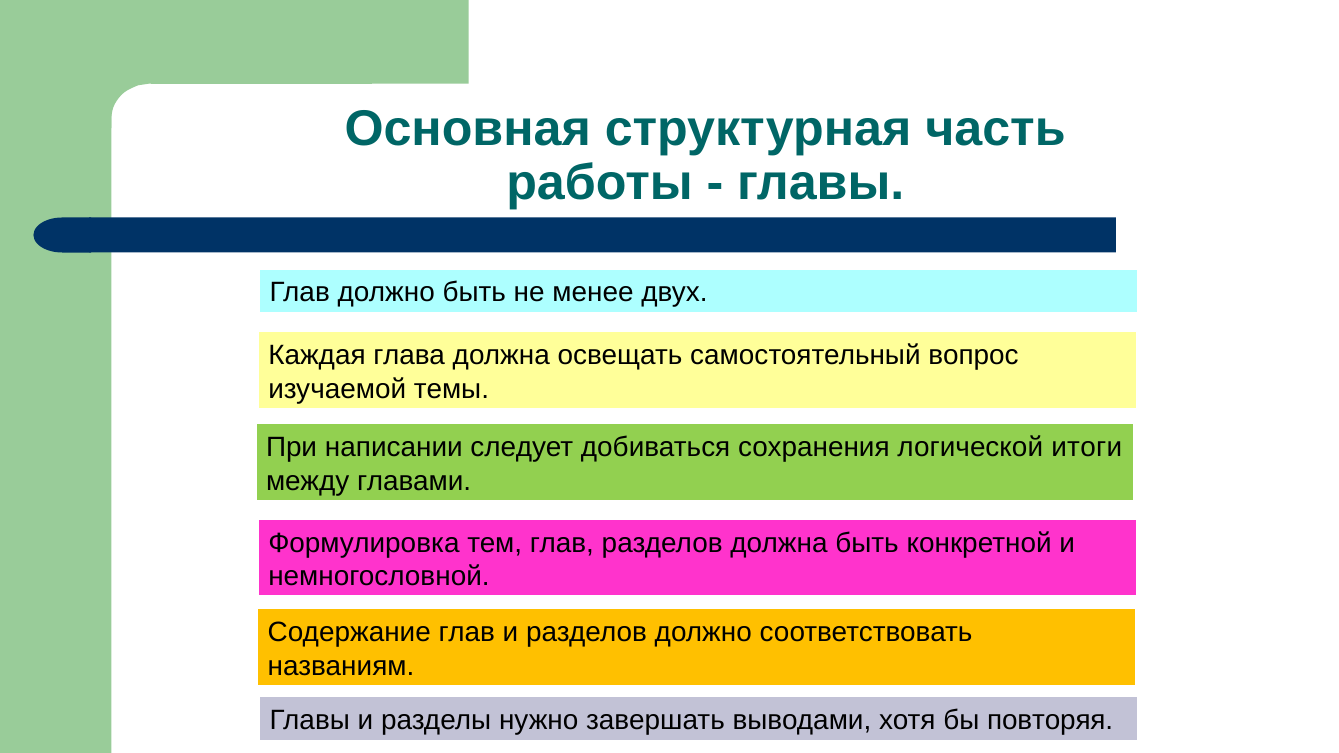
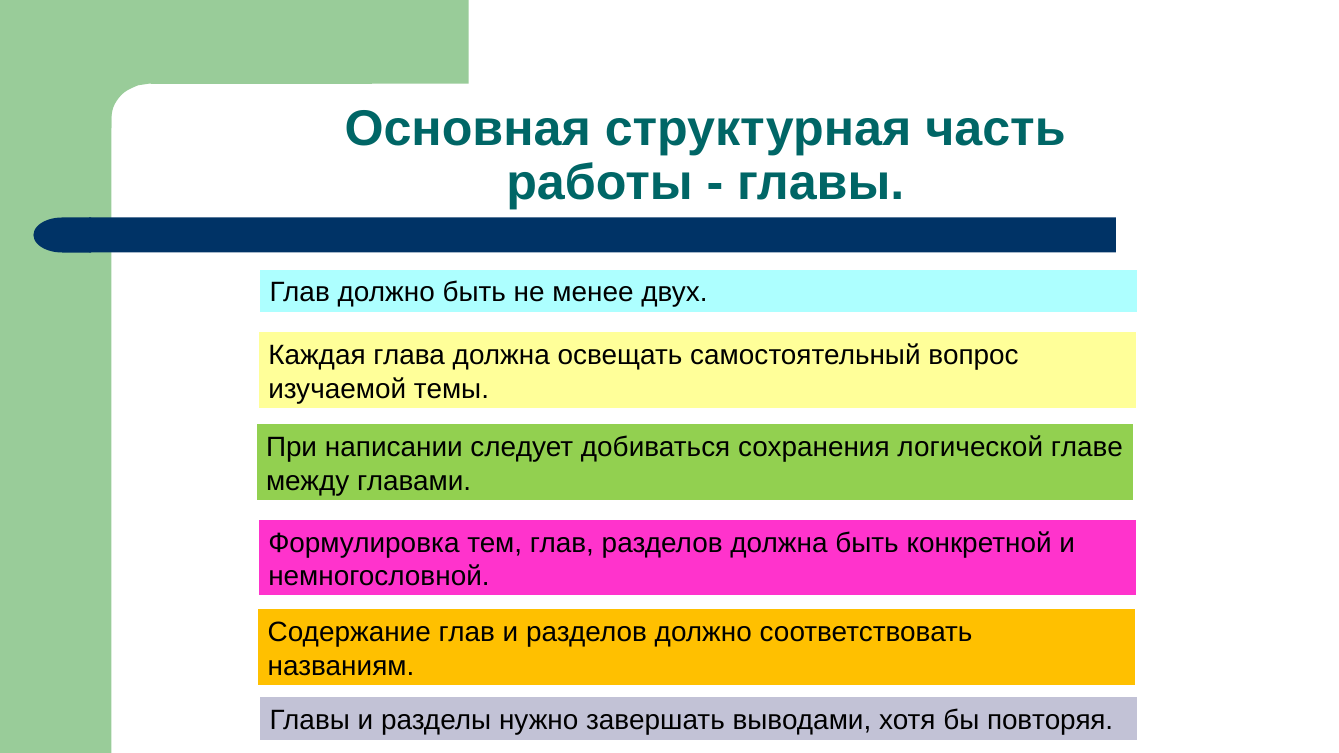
итоги: итоги -> главе
